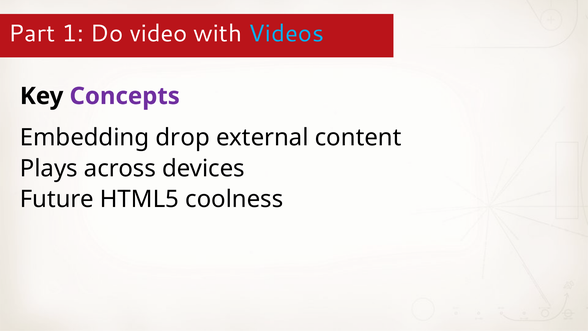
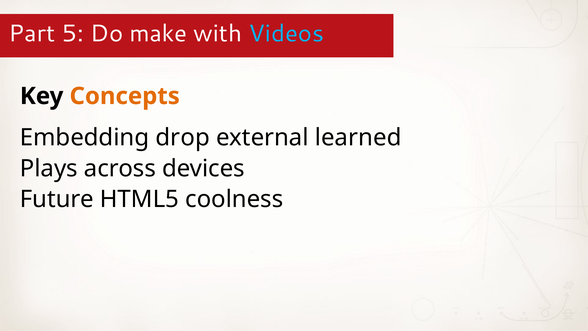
1: 1 -> 5
video: video -> make
Concepts colour: purple -> orange
content: content -> learned
